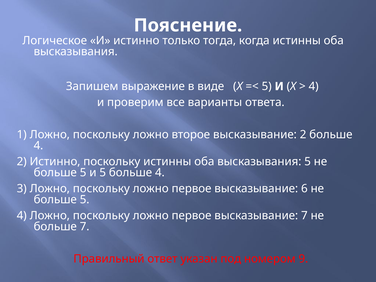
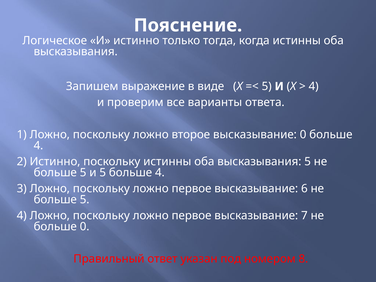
высказывание 2: 2 -> 0
больше 7: 7 -> 0
9: 9 -> 8
